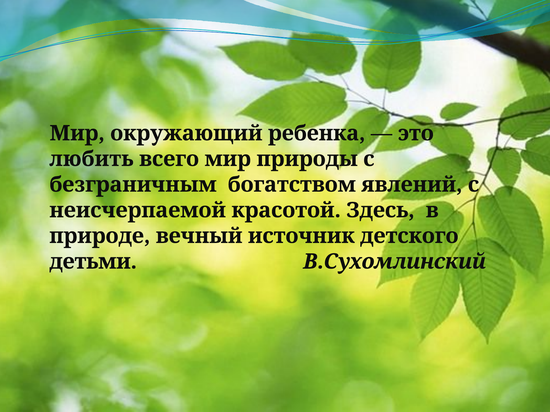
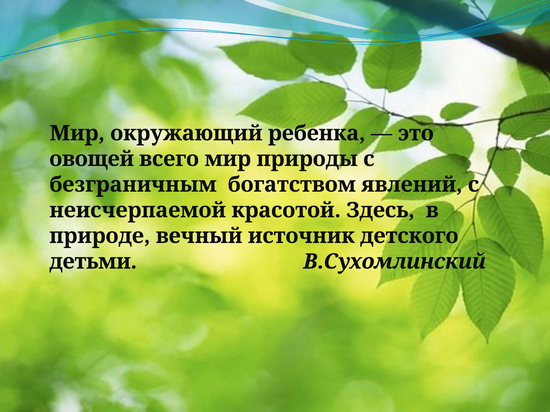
любить: любить -> овощей
